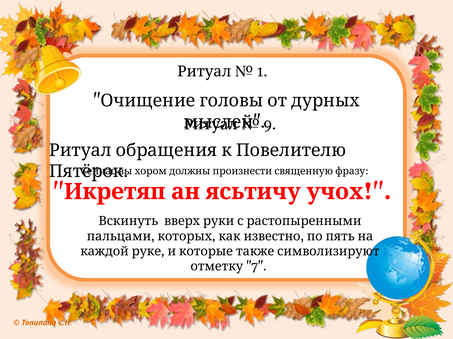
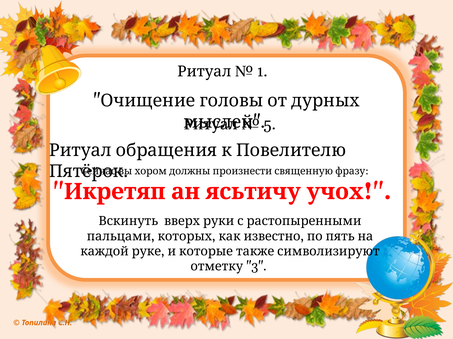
9: 9 -> 5
7: 7 -> 3
